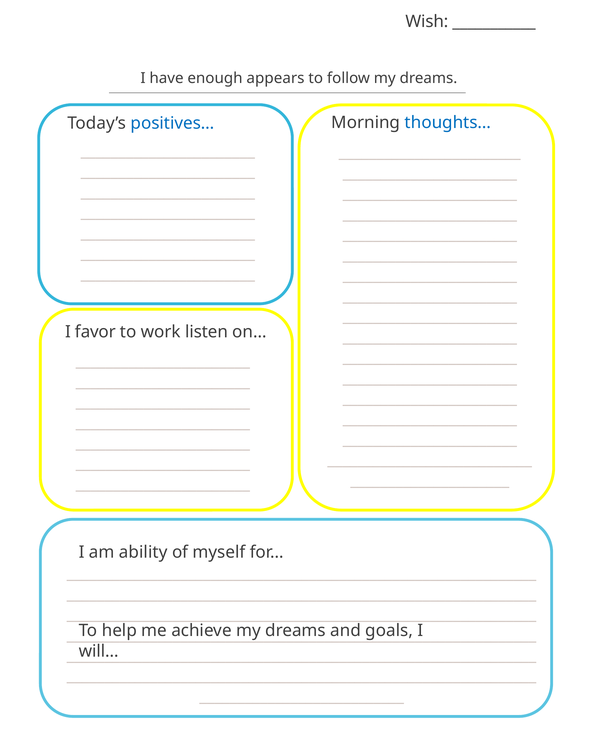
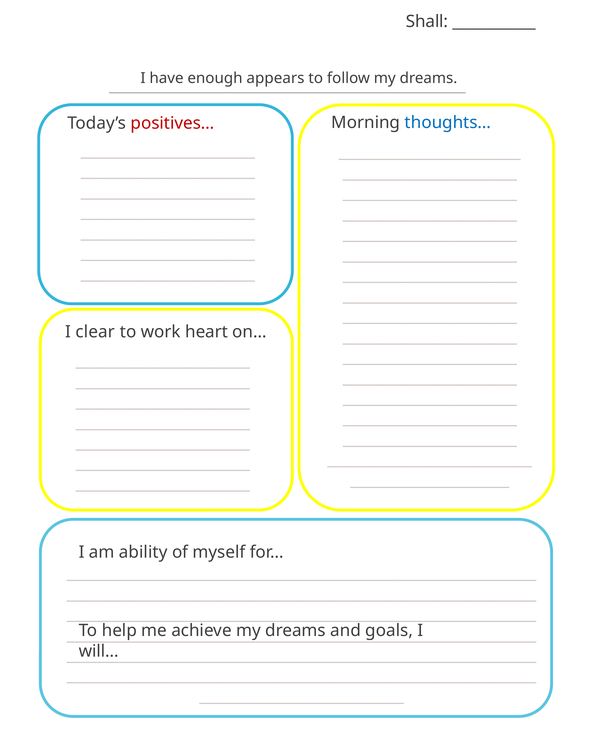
Wish: Wish -> Shall
positives… colour: blue -> red
favor: favor -> clear
listen: listen -> heart
